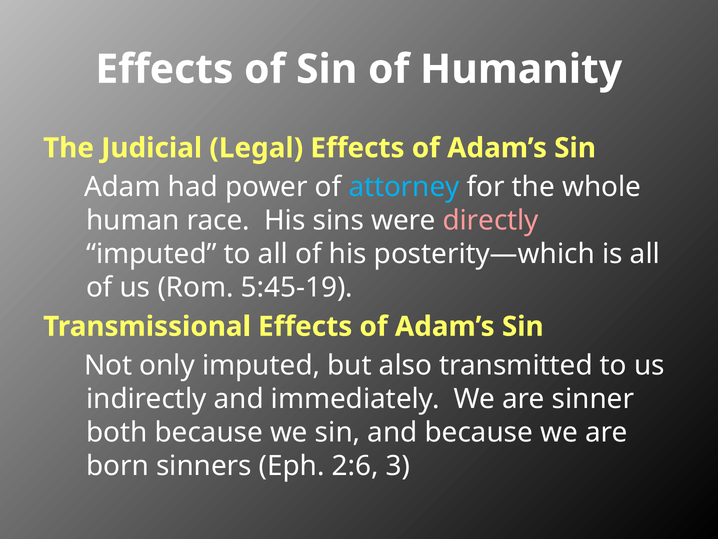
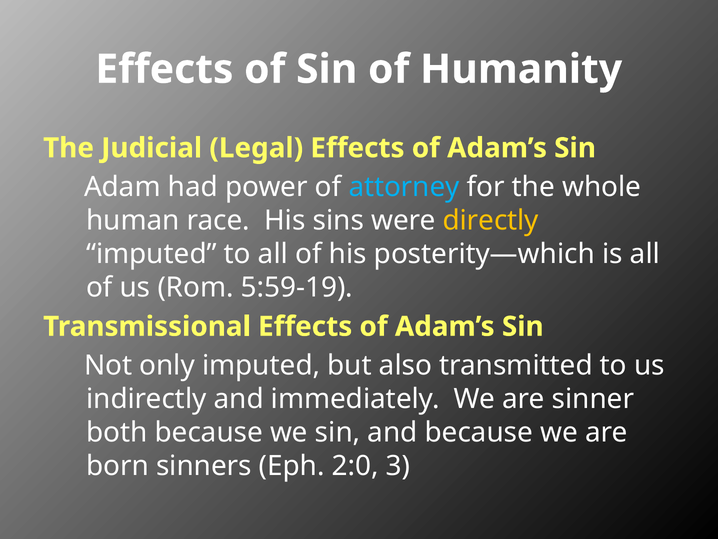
directly colour: pink -> yellow
5:45-19: 5:45-19 -> 5:59-19
2:6: 2:6 -> 2:0
